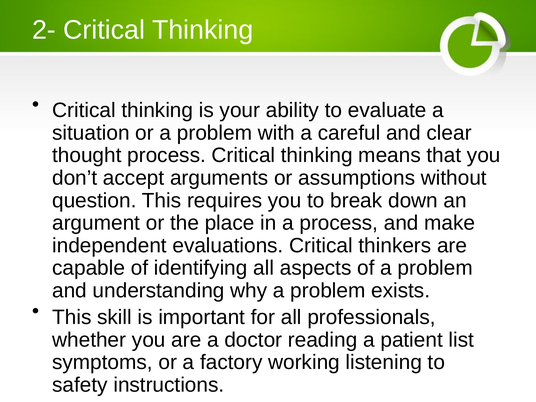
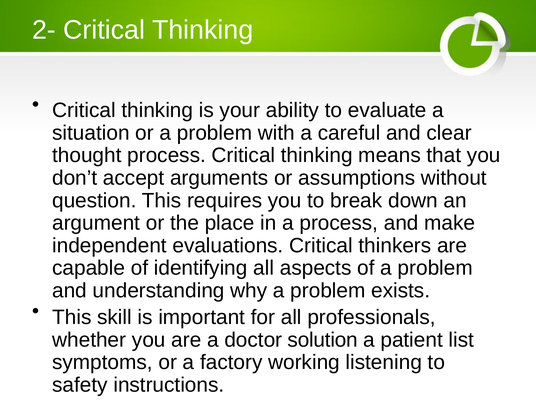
reading: reading -> solution
